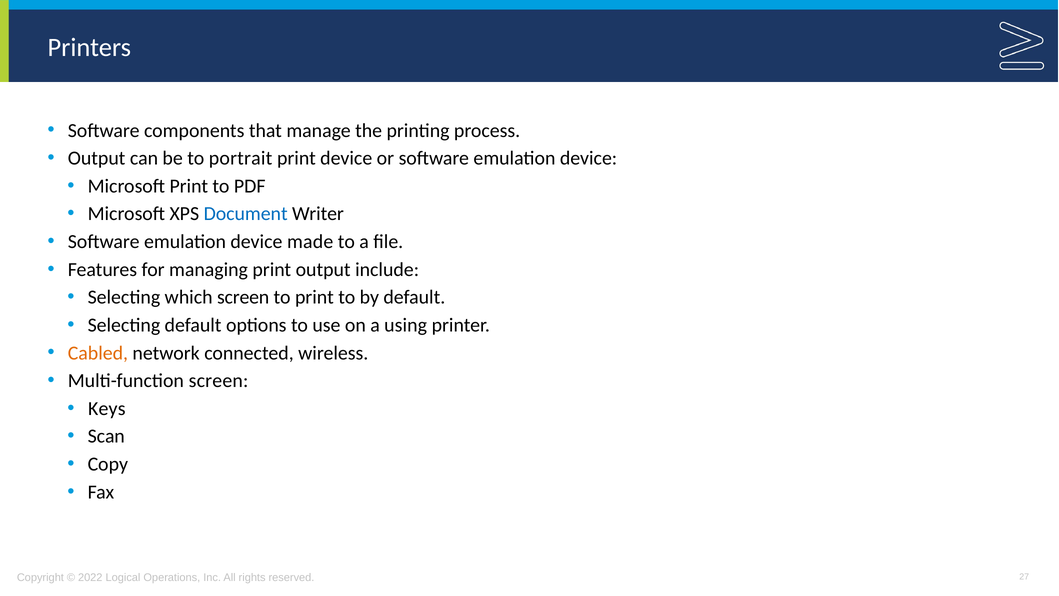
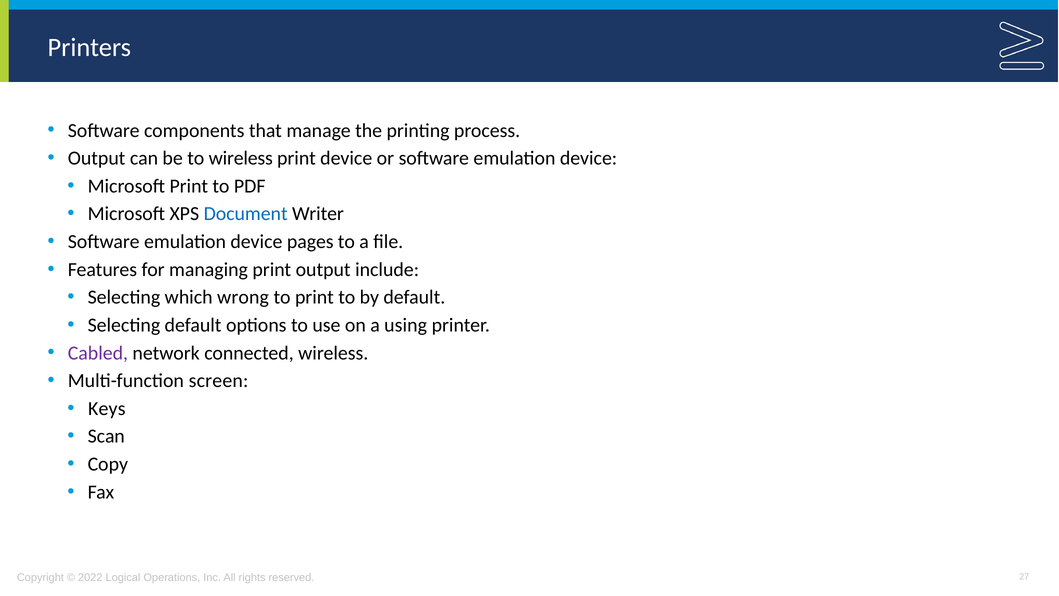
to portrait: portrait -> wireless
made: made -> pages
which screen: screen -> wrong
Cabled colour: orange -> purple
